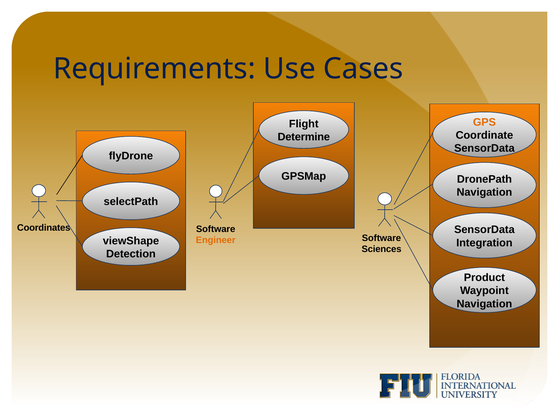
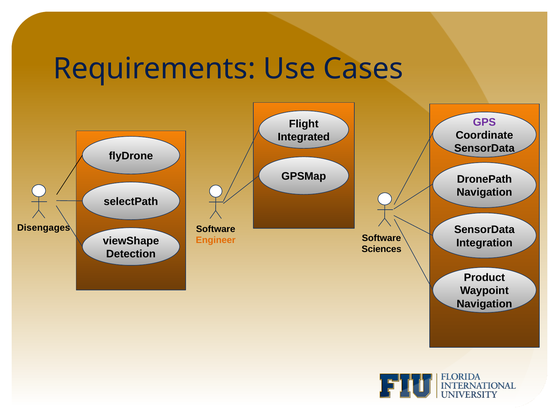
GPS colour: orange -> purple
Determine: Determine -> Integrated
Coordinates: Coordinates -> Disengages
